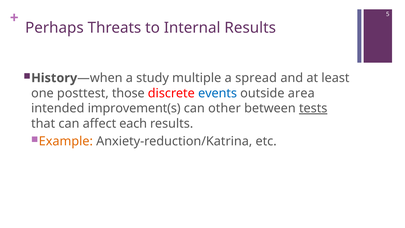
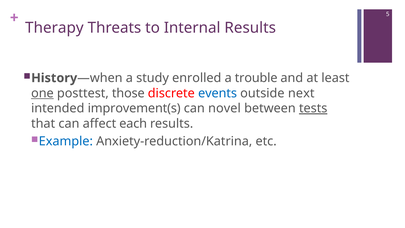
Perhaps: Perhaps -> Therapy
multiple: multiple -> enrolled
spread: spread -> trouble
one underline: none -> present
area: area -> next
other: other -> novel
Example colour: orange -> blue
